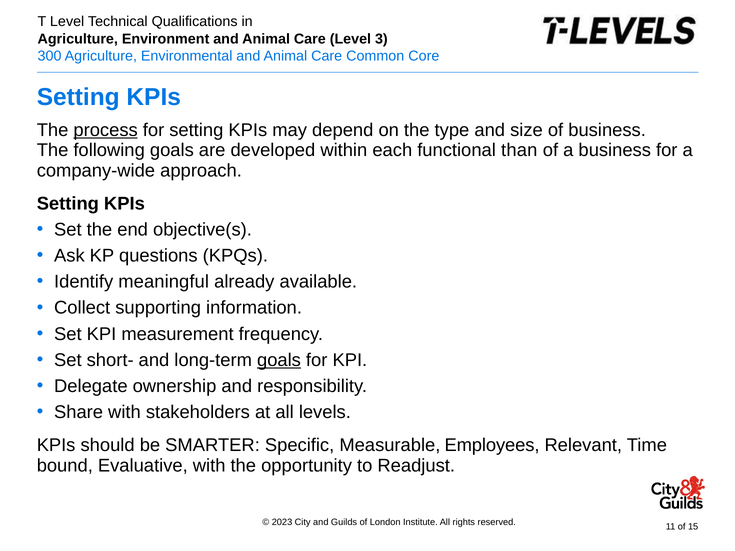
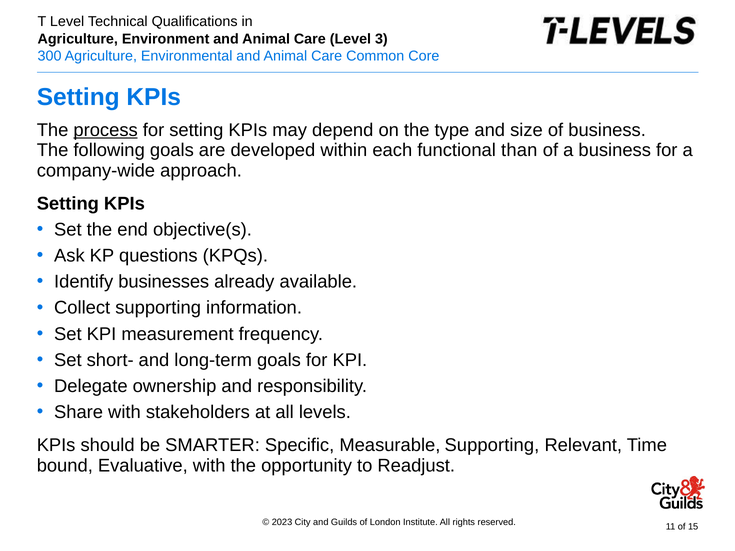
meaningful: meaningful -> businesses
goals at (279, 360) underline: present -> none
Measurable Employees: Employees -> Supporting
